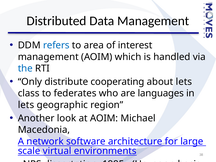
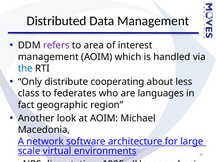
refers colour: blue -> purple
about lets: lets -> less
lets at (26, 105): lets -> fact
